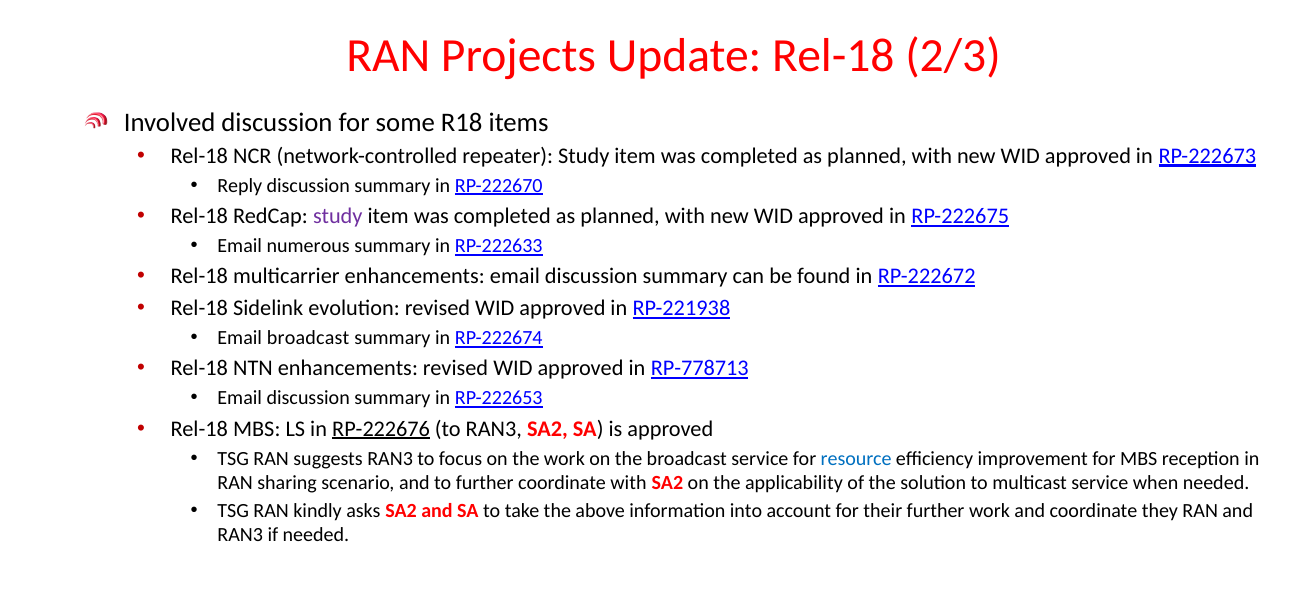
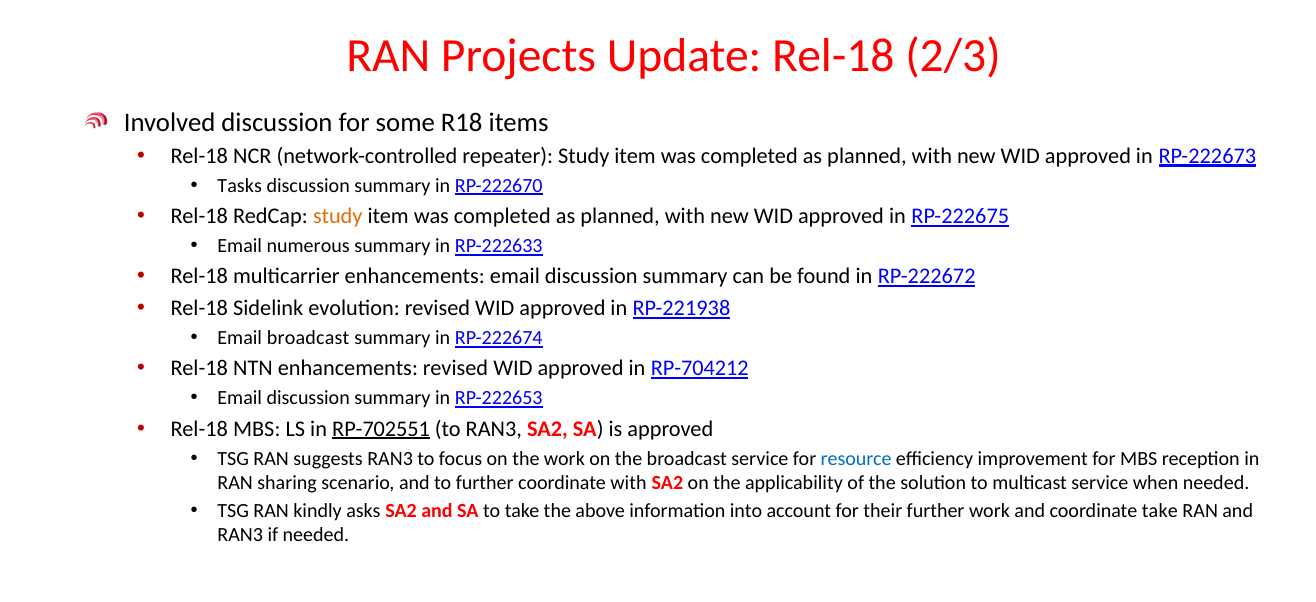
Reply: Reply -> Tasks
study at (338, 216) colour: purple -> orange
RP-778713: RP-778713 -> RP-704212
RP-222676: RP-222676 -> RP-702551
coordinate they: they -> take
